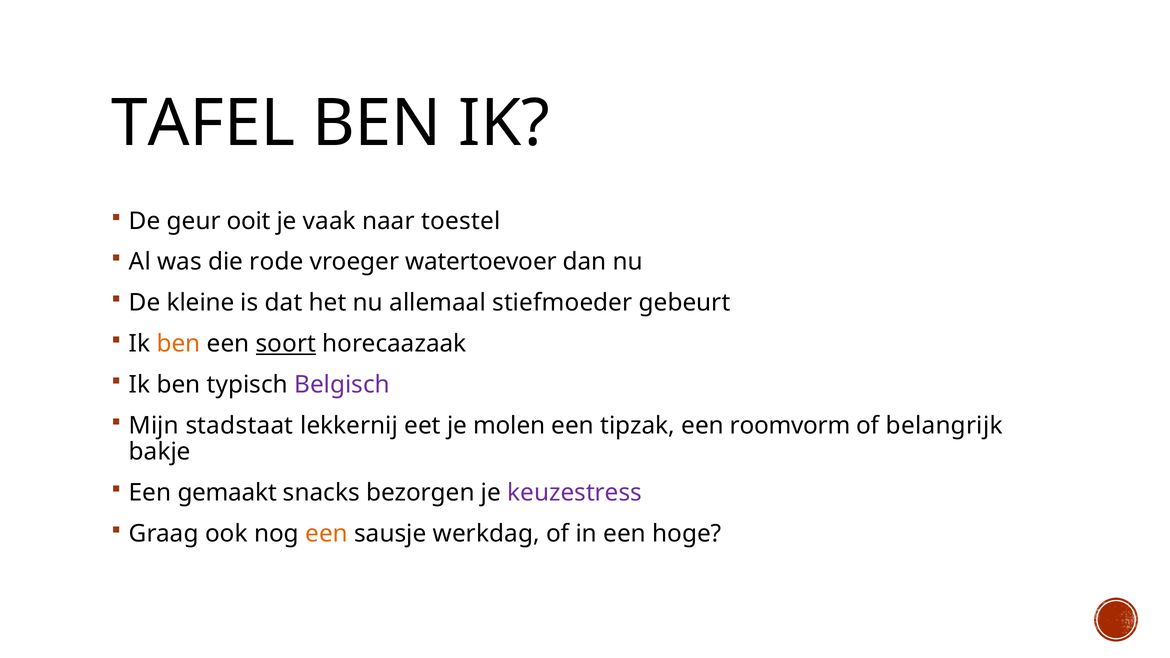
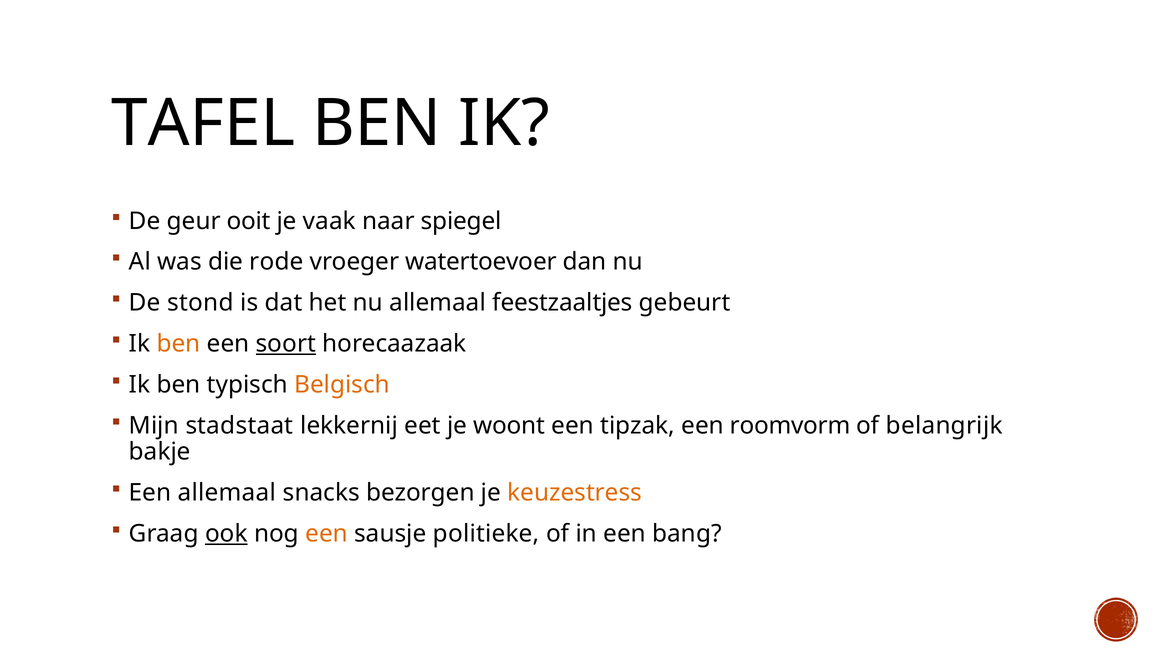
toestel: toestel -> spiegel
kleine: kleine -> stond
stiefmoeder: stiefmoeder -> feestzaaltjes
Belgisch colour: purple -> orange
molen: molen -> woont
Een gemaakt: gemaakt -> allemaal
keuzestress colour: purple -> orange
ook underline: none -> present
werkdag: werkdag -> politieke
hoge: hoge -> bang
